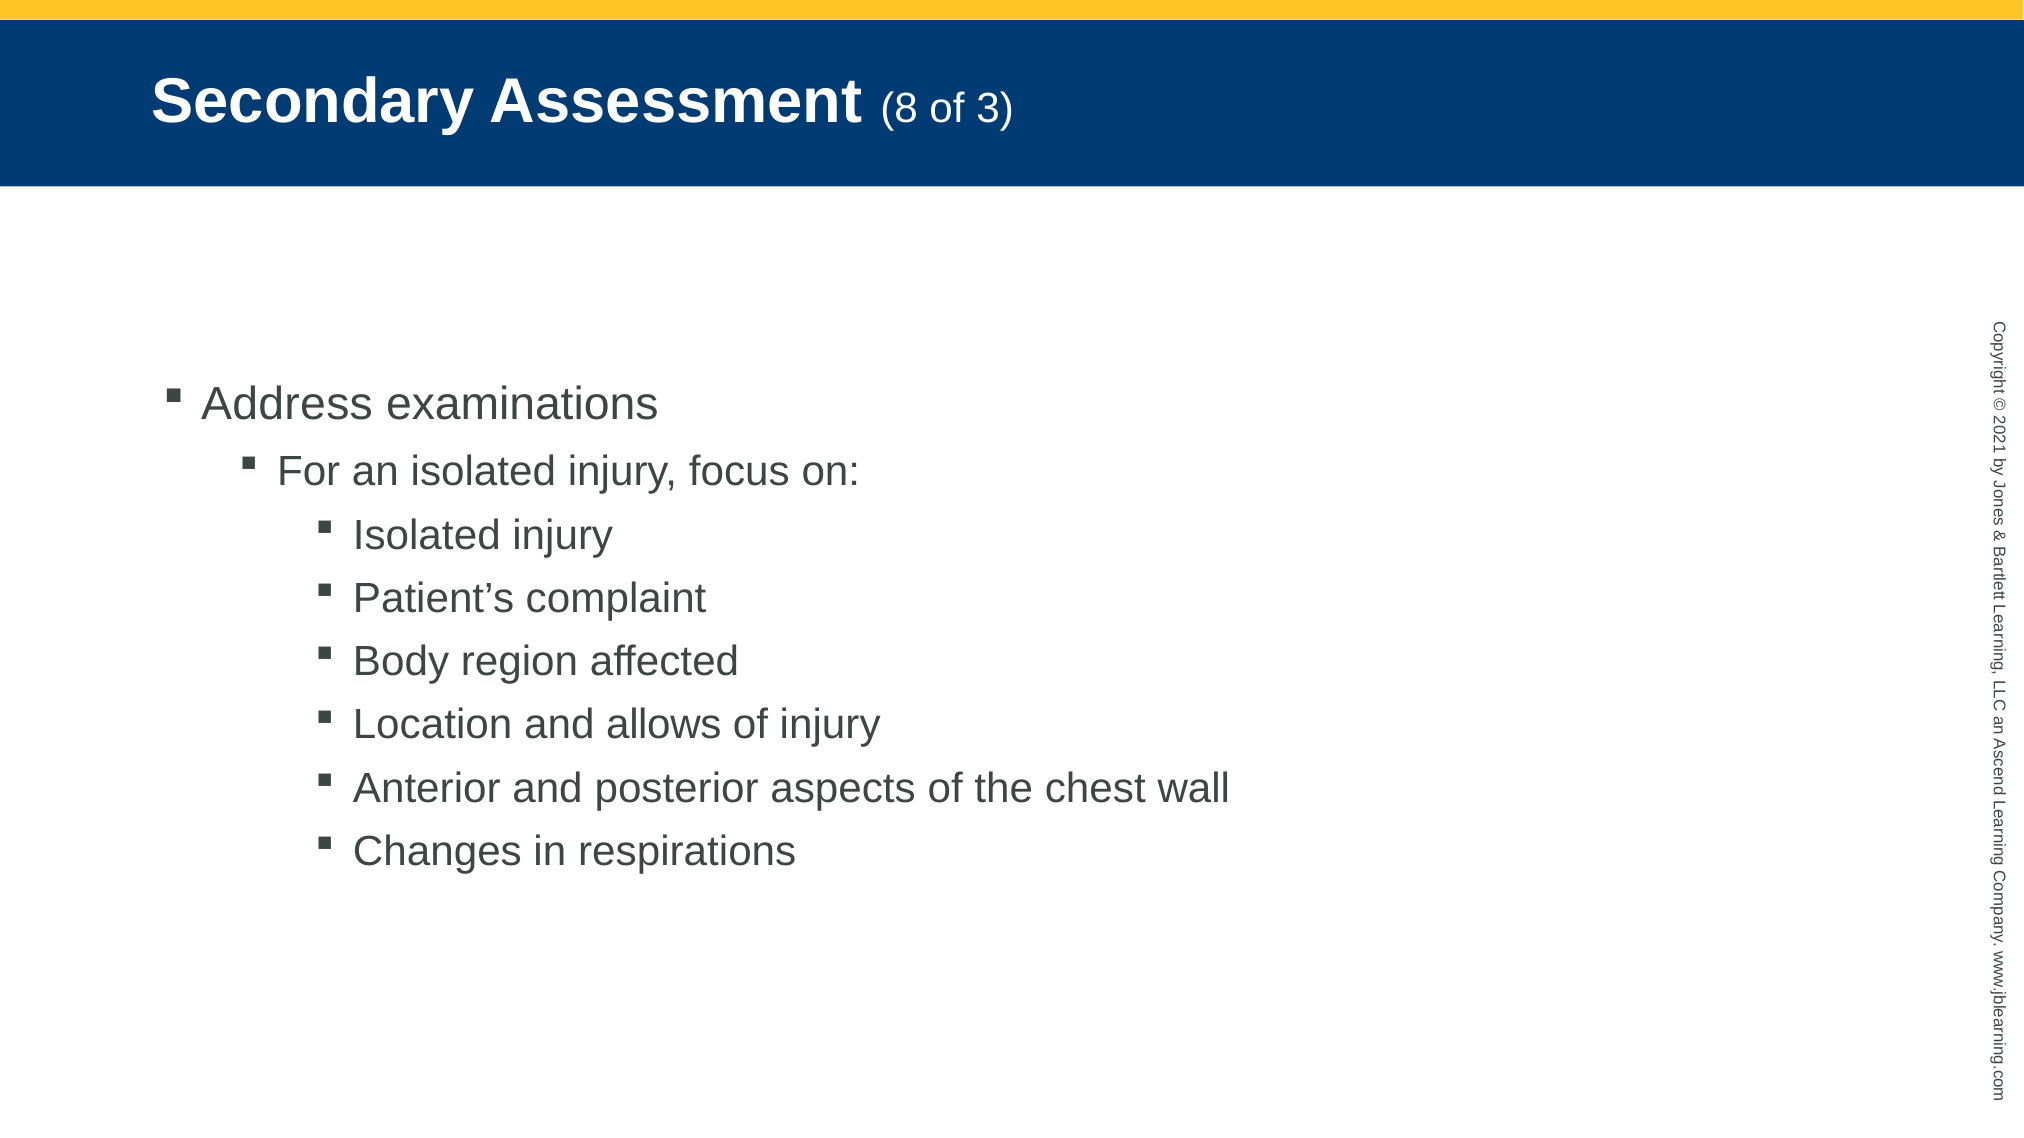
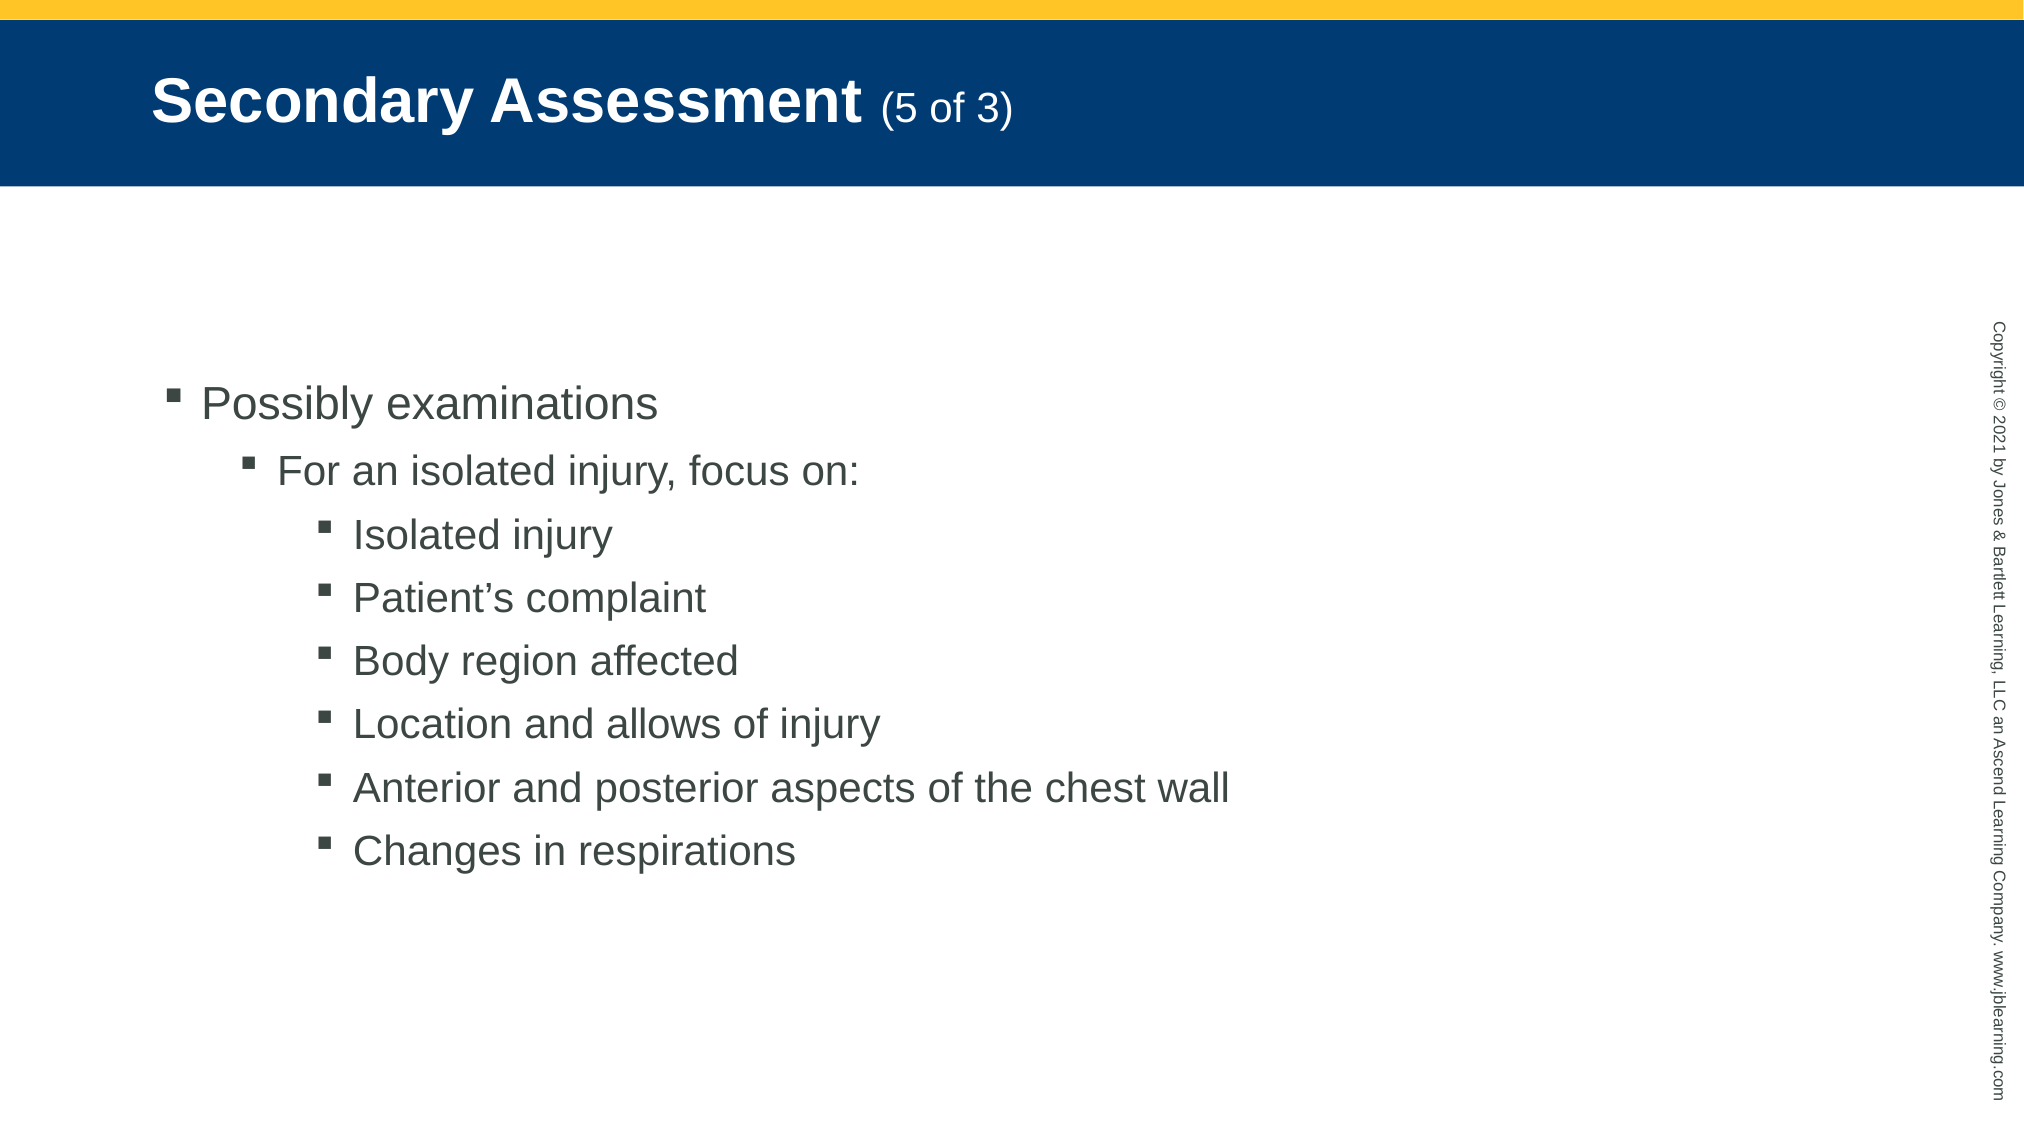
8: 8 -> 5
Address: Address -> Possibly
